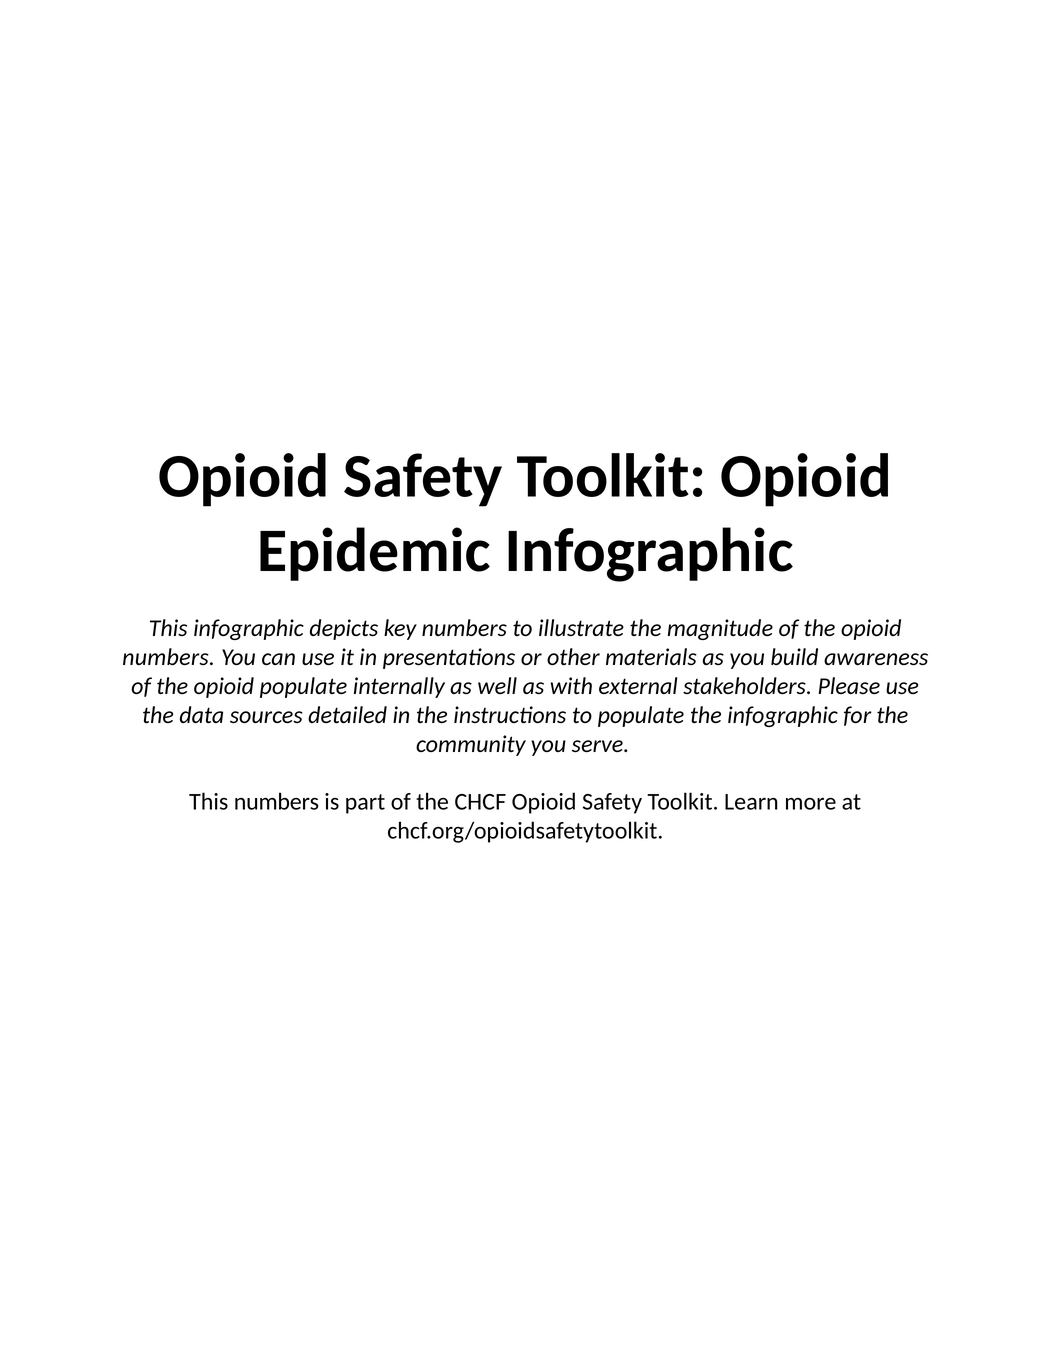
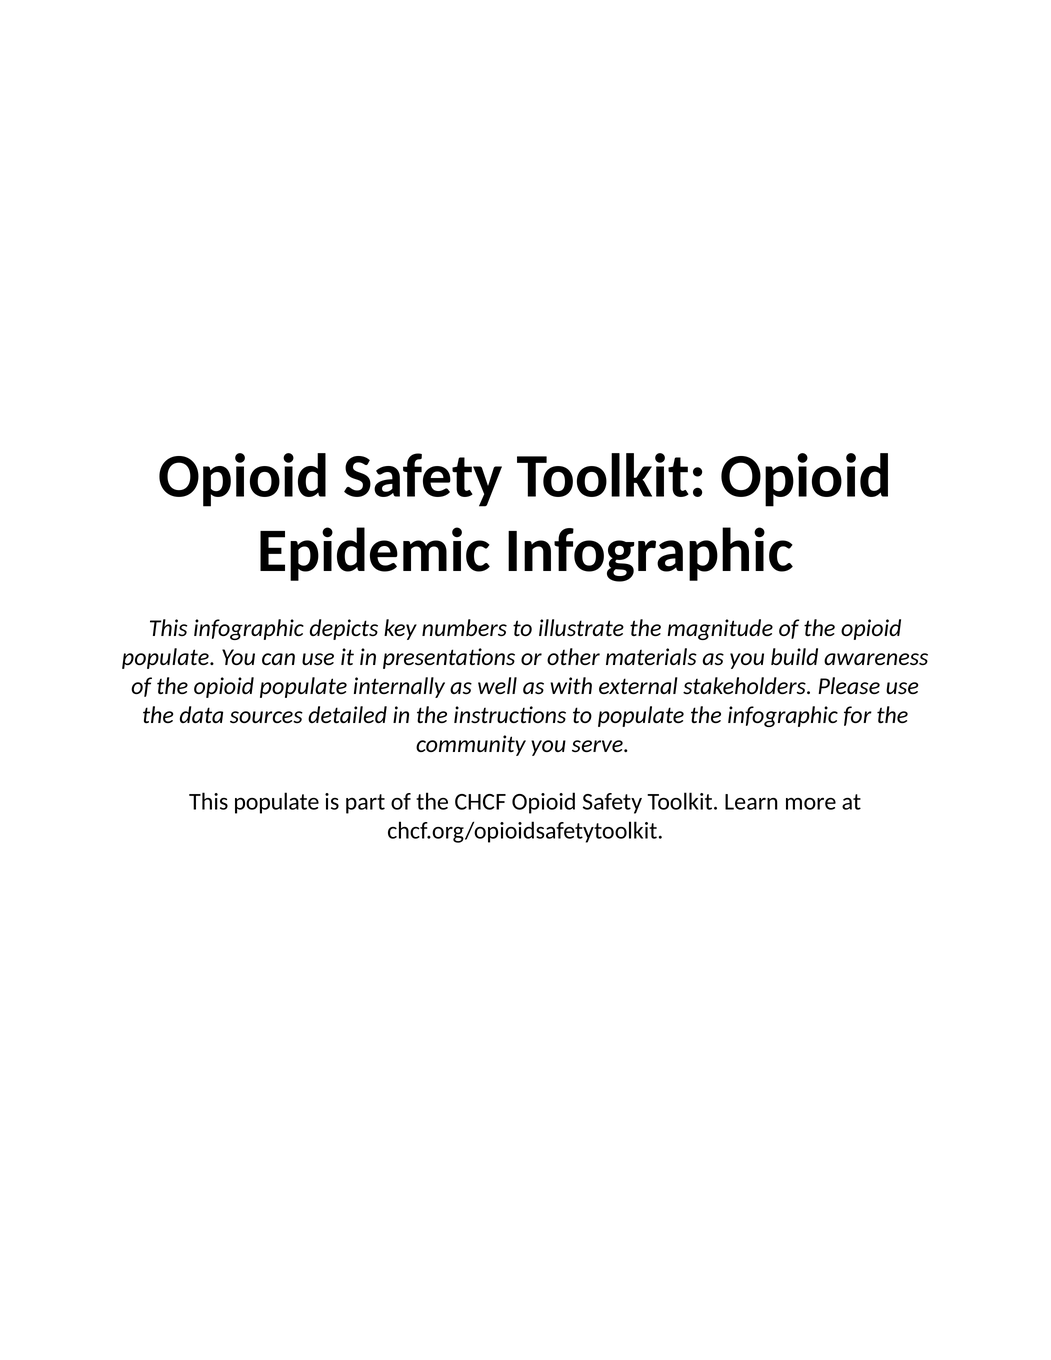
numbers at (169, 657): numbers -> populate
This numbers: numbers -> populate
